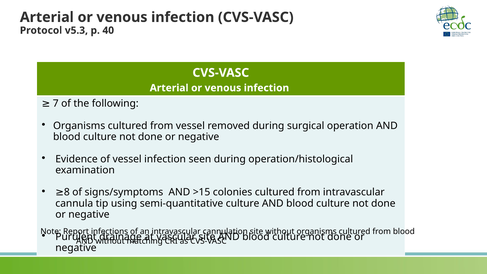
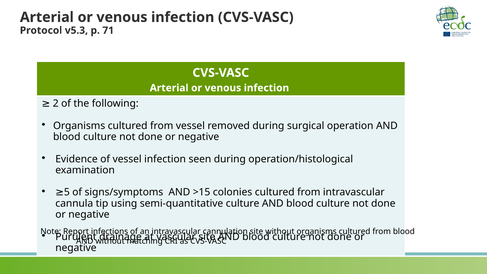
40: 40 -> 71
7: 7 -> 2
8: 8 -> 5
